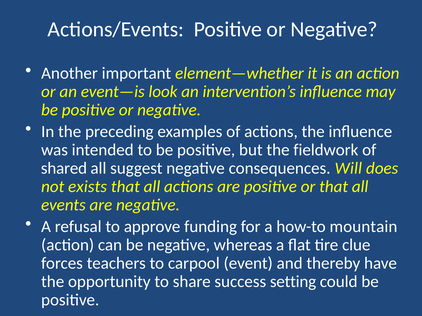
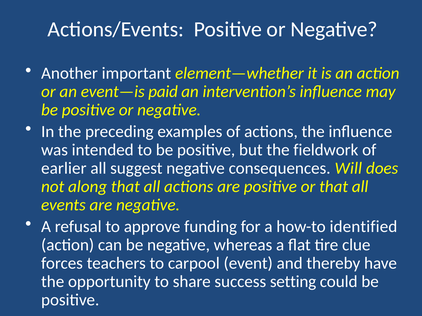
look: look -> paid
shared: shared -> earlier
exists: exists -> along
mountain: mountain -> identified
